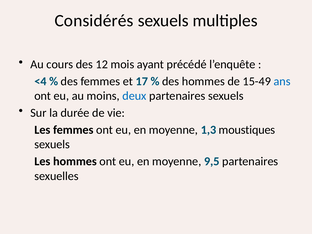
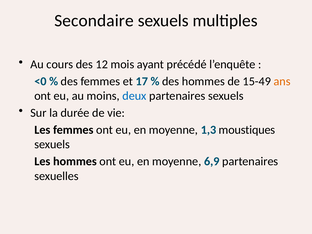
Considérés: Considérés -> Secondaire
<4: <4 -> <0
ans colour: blue -> orange
9,5: 9,5 -> 6,9
